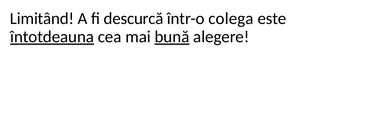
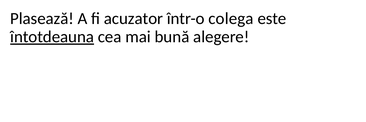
Limitând: Limitând -> Plasează
descurcă: descurcă -> acuzator
bună underline: present -> none
